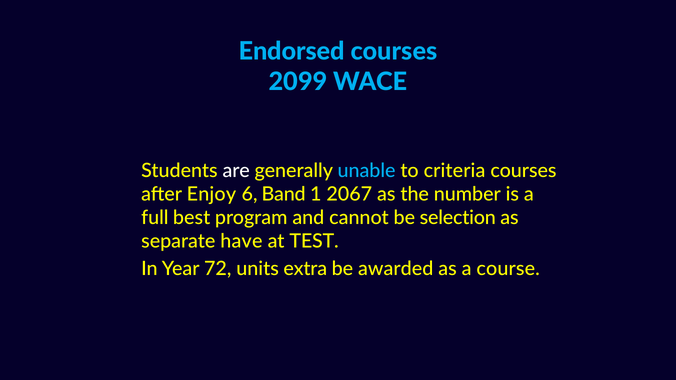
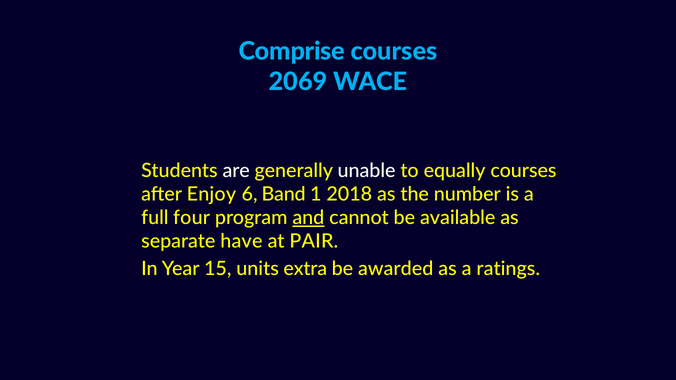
Endorsed: Endorsed -> Comprise
2099: 2099 -> 2069
unable colour: light blue -> white
criteria: criteria -> equally
2067: 2067 -> 2018
best: best -> four
and underline: none -> present
selection: selection -> available
TEST: TEST -> PAIR
72: 72 -> 15
course: course -> ratings
